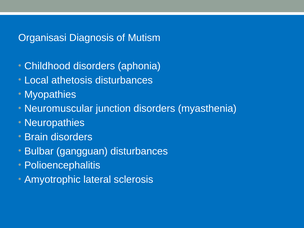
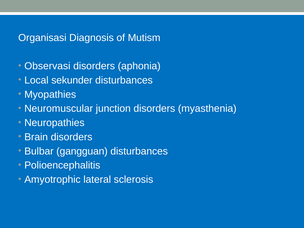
Childhood: Childhood -> Observasi
athetosis: athetosis -> sekunder
